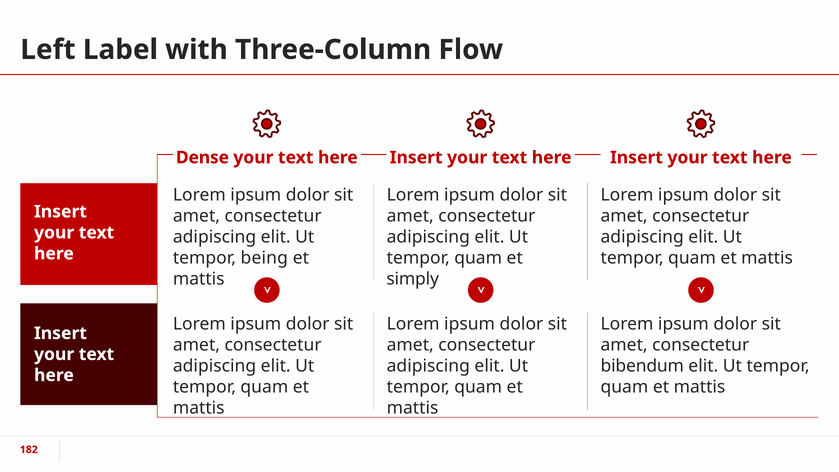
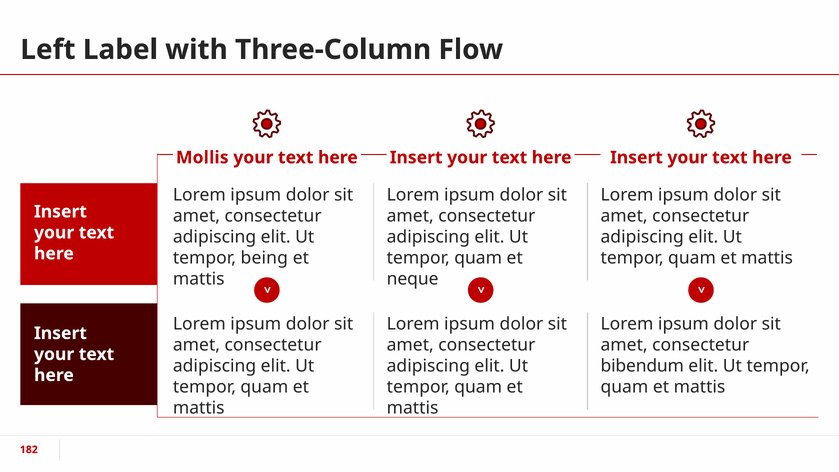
Dense: Dense -> Mollis
simply: simply -> neque
